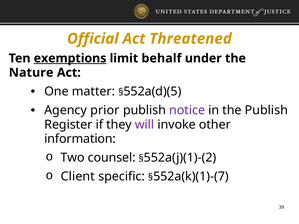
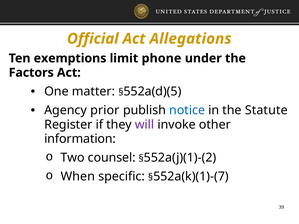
Threatened: Threatened -> Allegations
exemptions underline: present -> none
behalf: behalf -> phone
Nature: Nature -> Factors
notice colour: purple -> blue
the Publish: Publish -> Statute
Client: Client -> When
